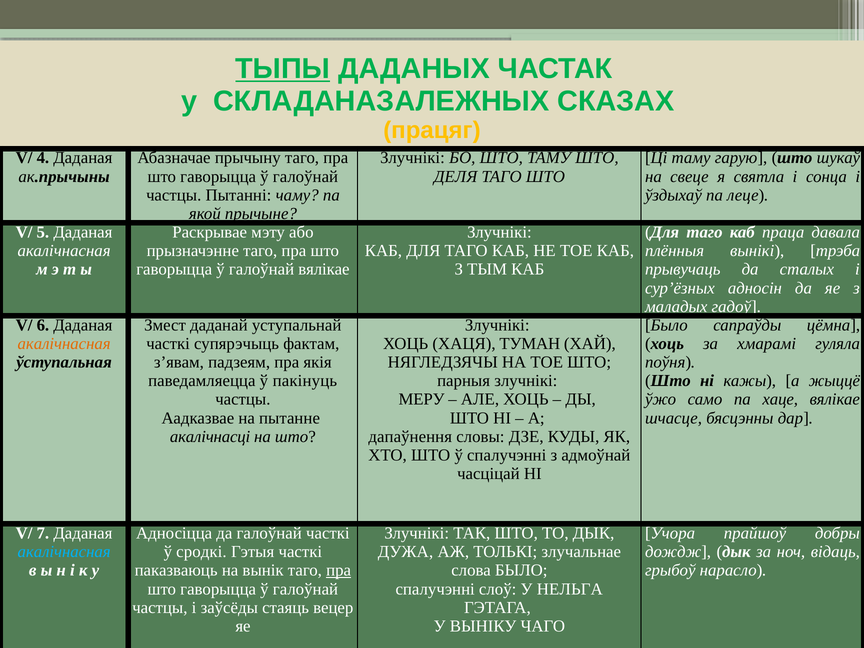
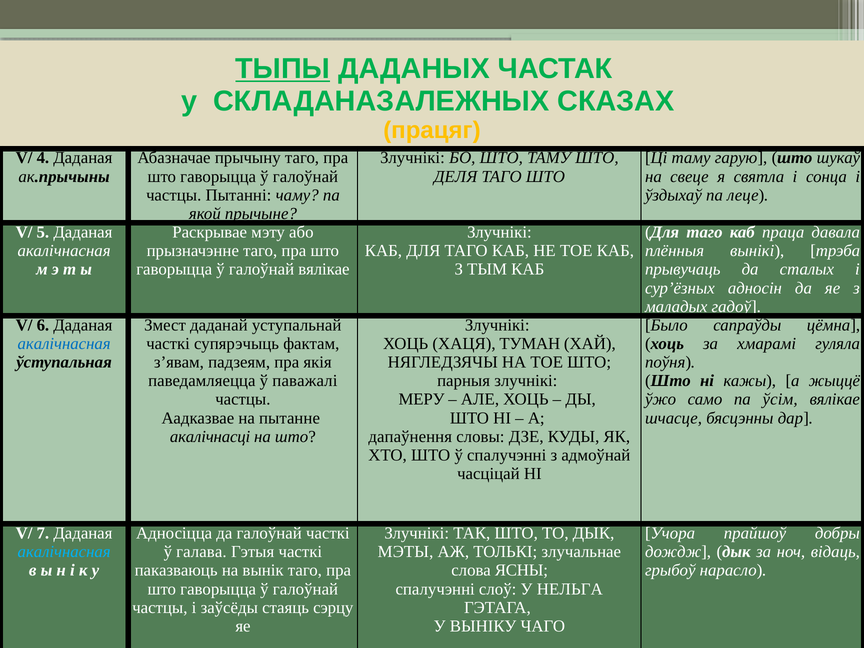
акалічнасная at (64, 344) colour: orange -> blue
пакінуць: пакінуць -> паважалі
хаце: хаце -> ўсім
сродкі: сродкі -> галава
ДУЖА: ДУЖА -> МЭТЫ
пра at (339, 570) underline: present -> none
слова БЫЛО: БЫЛО -> ЯСНЫ
вецер: вецер -> сэрцу
